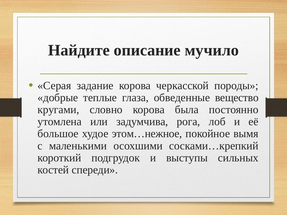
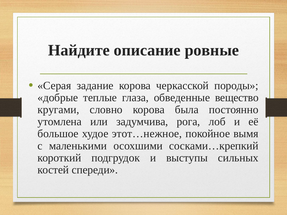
мучило: мучило -> ровные
этом…нежное: этом…нежное -> этот…нежное
